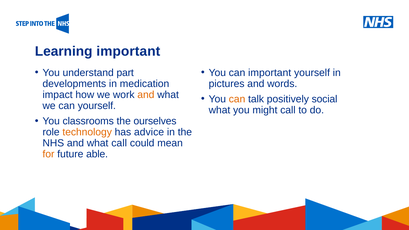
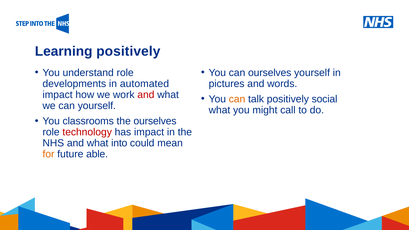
Learning important: important -> positively
understand part: part -> role
can important: important -> ourselves
medication: medication -> automated
and at (146, 95) colour: orange -> red
technology colour: orange -> red
has advice: advice -> impact
what call: call -> into
